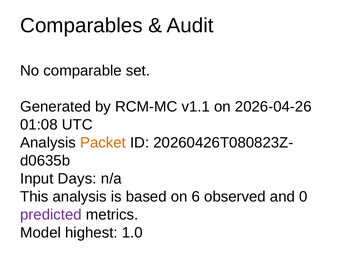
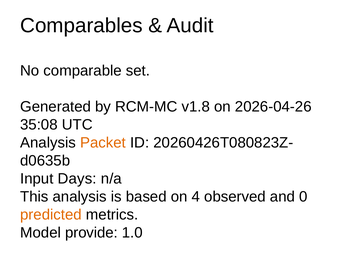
v1.1: v1.1 -> v1.8
01:08: 01:08 -> 35:08
6: 6 -> 4
predicted colour: purple -> orange
highest: highest -> provide
